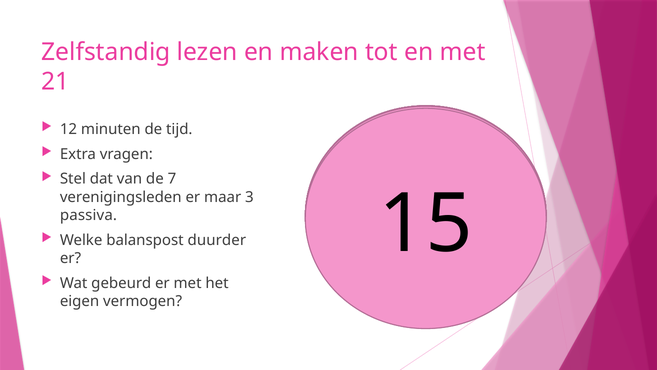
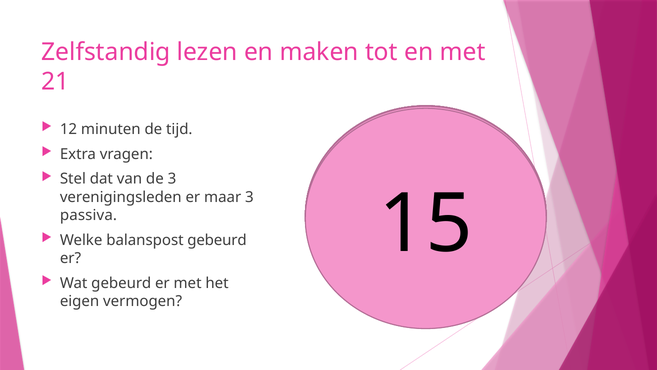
de 7: 7 -> 3
balanspost duurder: duurder -> gebeurd
